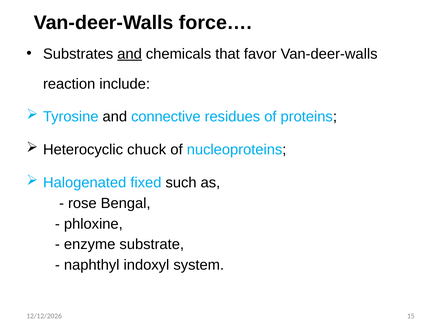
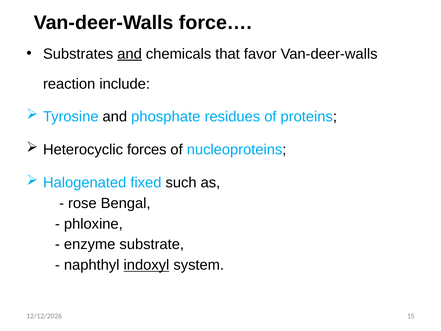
connective: connective -> phosphate
chuck: chuck -> forces
indoxyl underline: none -> present
